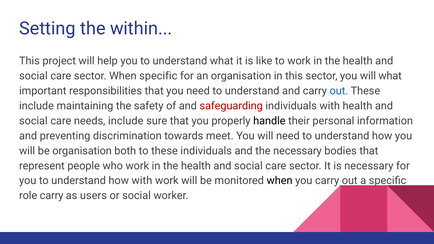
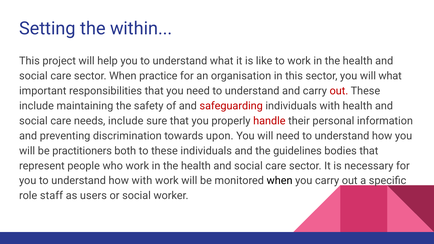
When specific: specific -> practice
out at (339, 91) colour: blue -> red
handle colour: black -> red
meet: meet -> upon
be organisation: organisation -> practitioners
the necessary: necessary -> guidelines
role carry: carry -> staff
